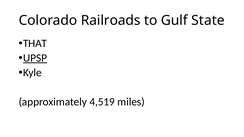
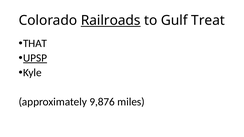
Railroads underline: none -> present
State: State -> Treat
4,519: 4,519 -> 9,876
